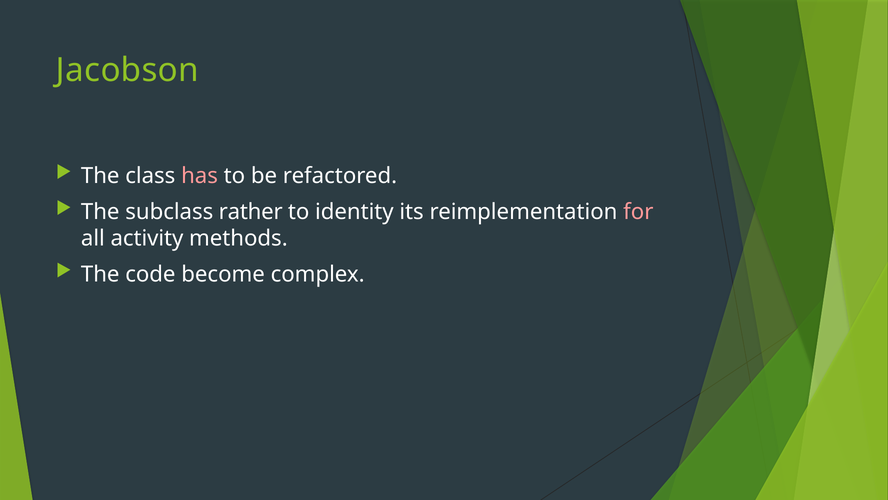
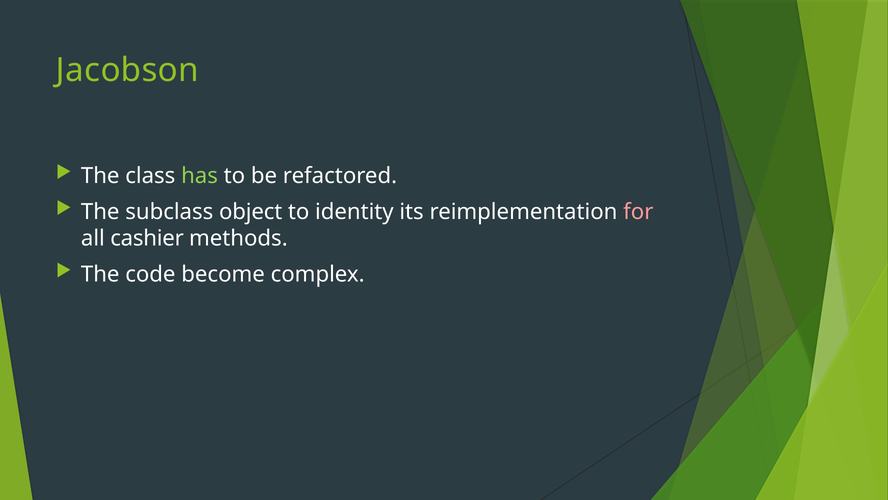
has colour: pink -> light green
rather: rather -> object
activity: activity -> cashier
